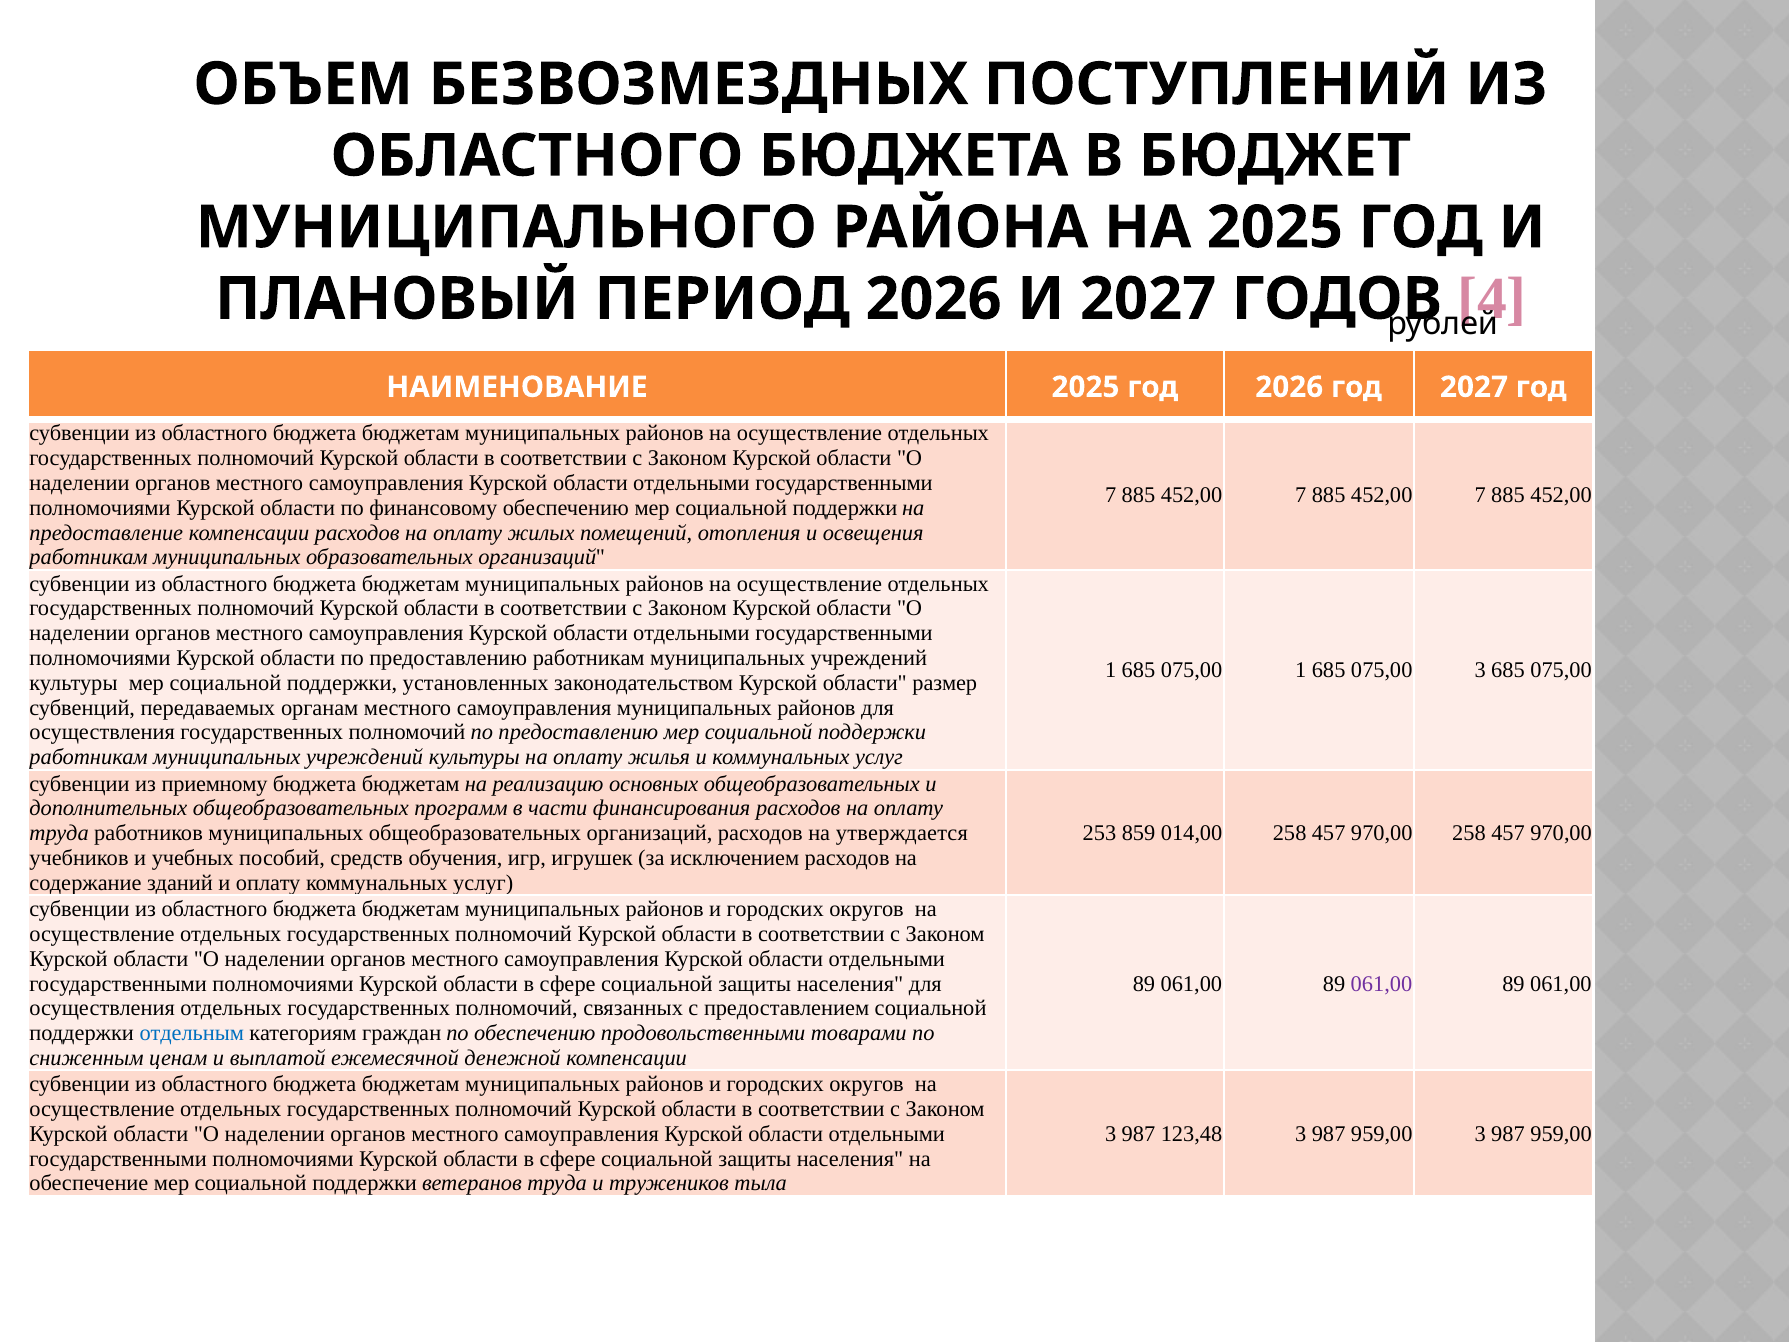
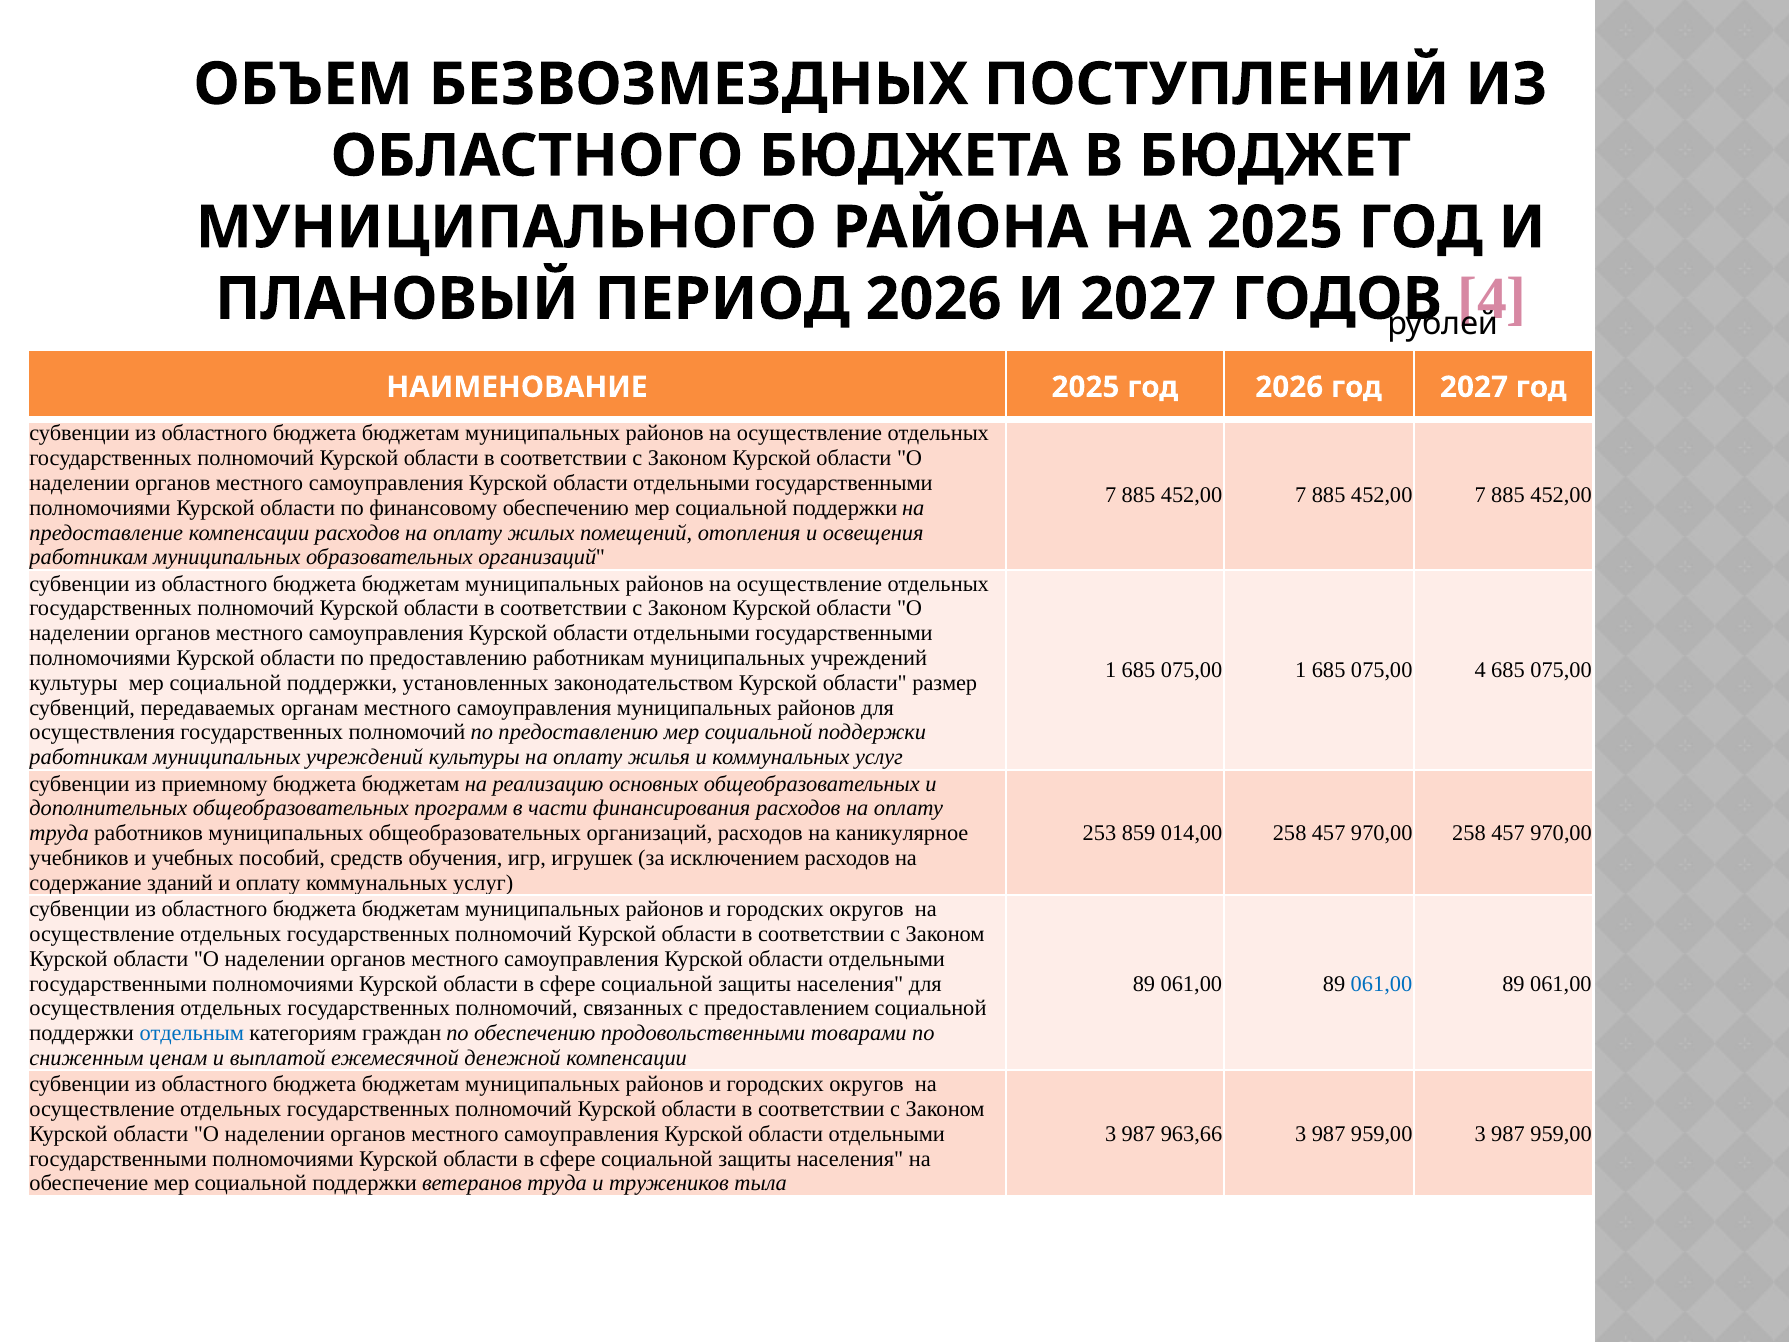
075,00 3: 3 -> 4
утверждается: утверждается -> каникулярное
061,00 at (1381, 983) colour: purple -> blue
123,48: 123,48 -> 963,66
